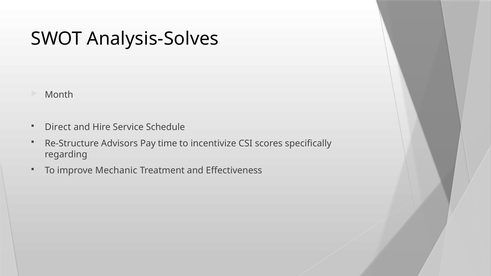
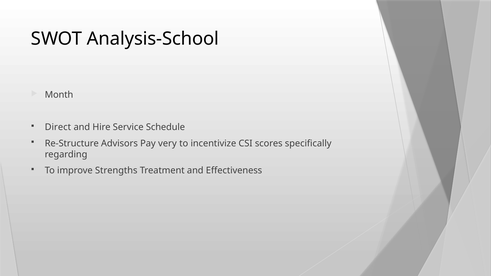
Analysis-Solves: Analysis-Solves -> Analysis-School
time: time -> very
Mechanic: Mechanic -> Strengths
